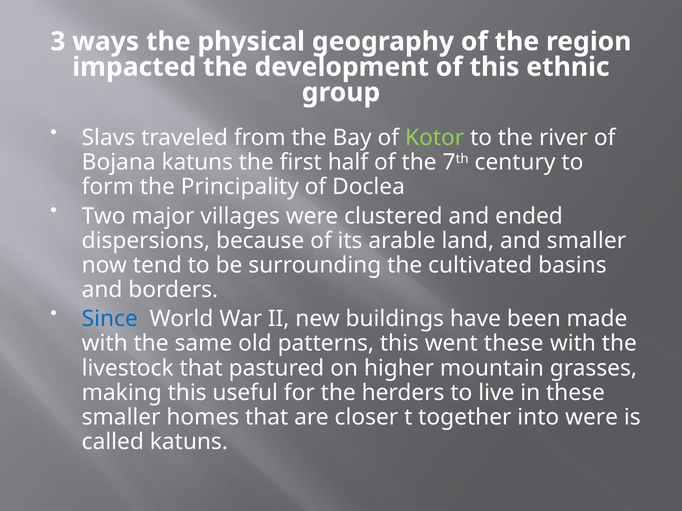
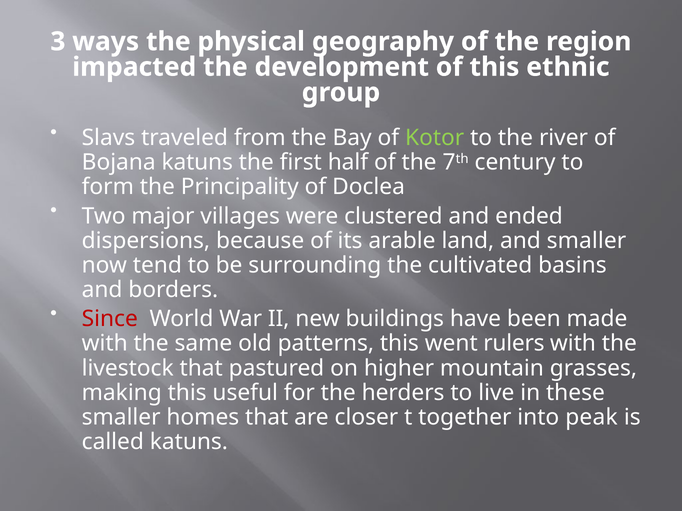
Since colour: blue -> red
went these: these -> rulers
into were: were -> peak
